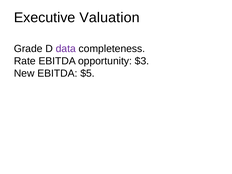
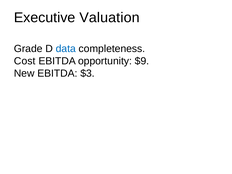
data colour: purple -> blue
Rate: Rate -> Cost
$3: $3 -> $9
$5: $5 -> $3
